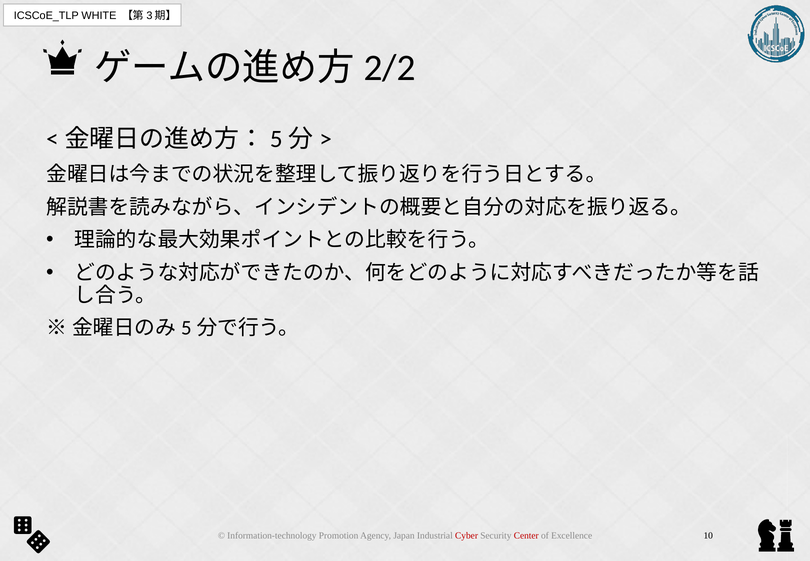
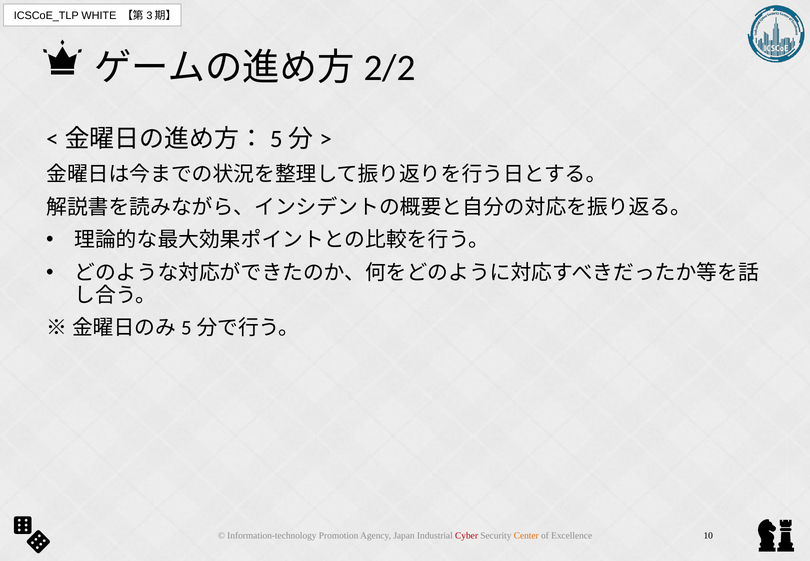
Center colour: red -> orange
